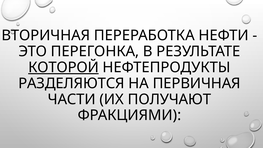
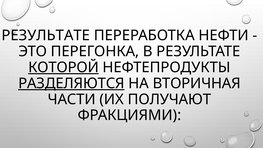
ВТОРИЧНАЯ at (46, 35): ВТОРИЧНАЯ -> РЕЗУЛЬТАТЕ
РАЗДЕЛЯЮТСЯ underline: none -> present
ПЕРВИЧНАЯ: ПЕРВИЧНАЯ -> ВТОРИЧНАЯ
